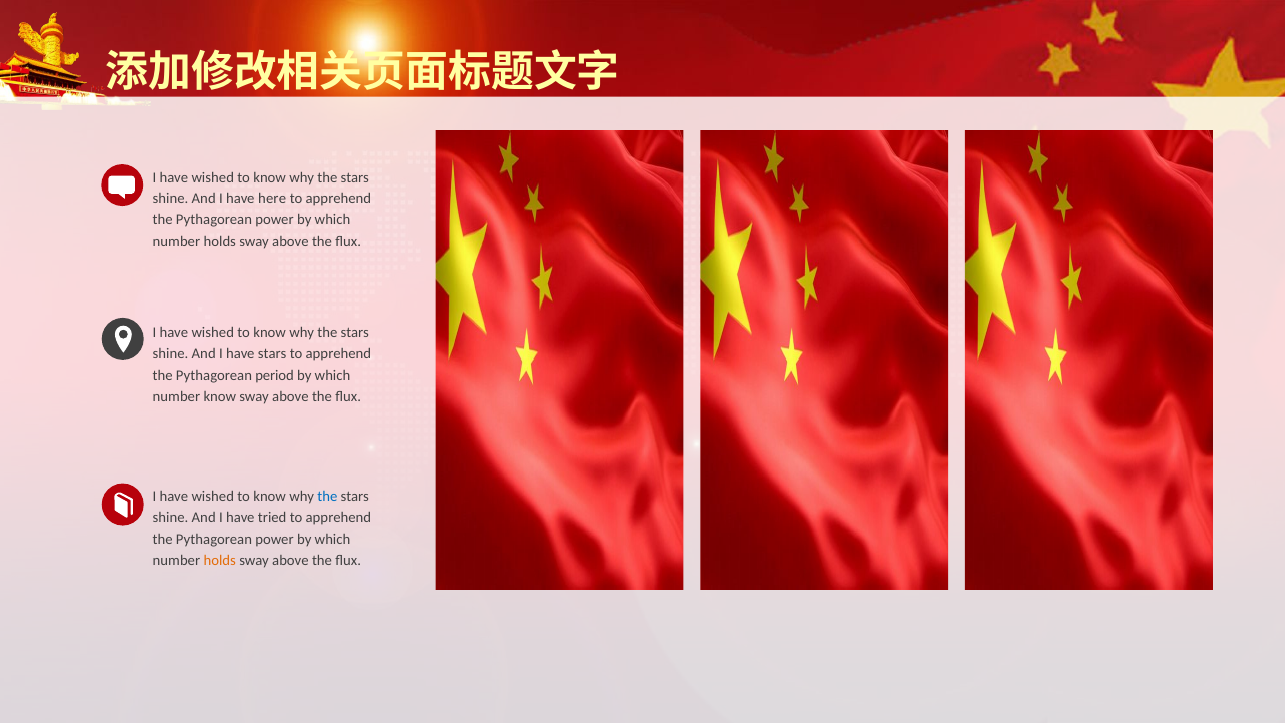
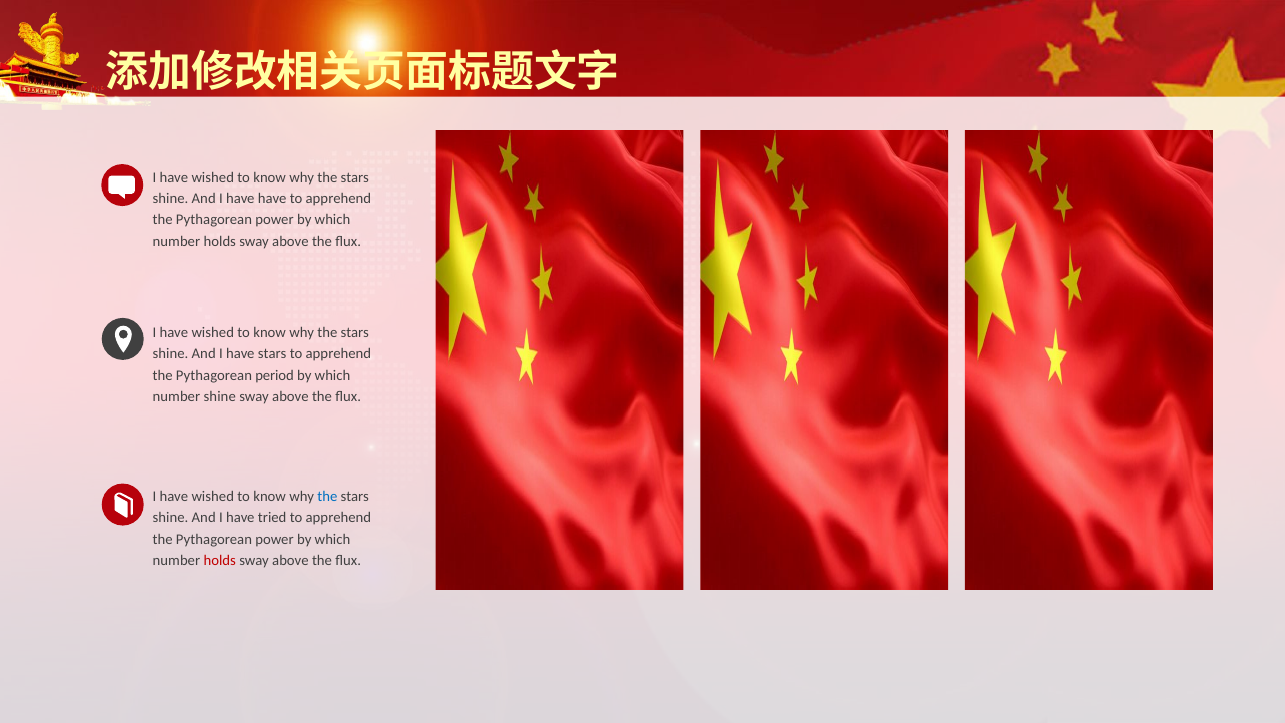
have here: here -> have
number know: know -> shine
holds at (220, 560) colour: orange -> red
